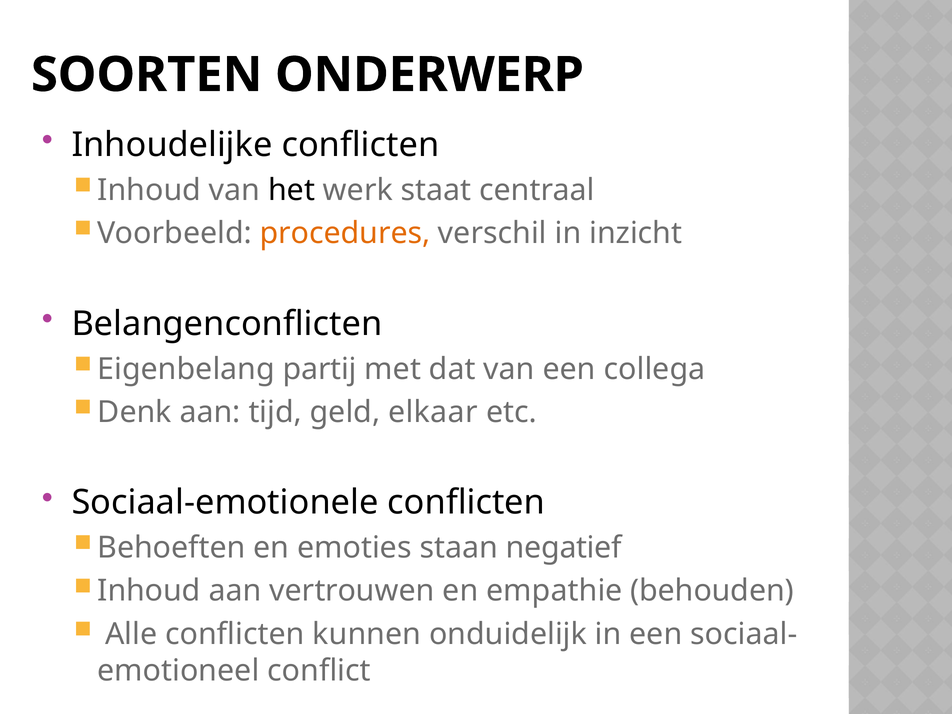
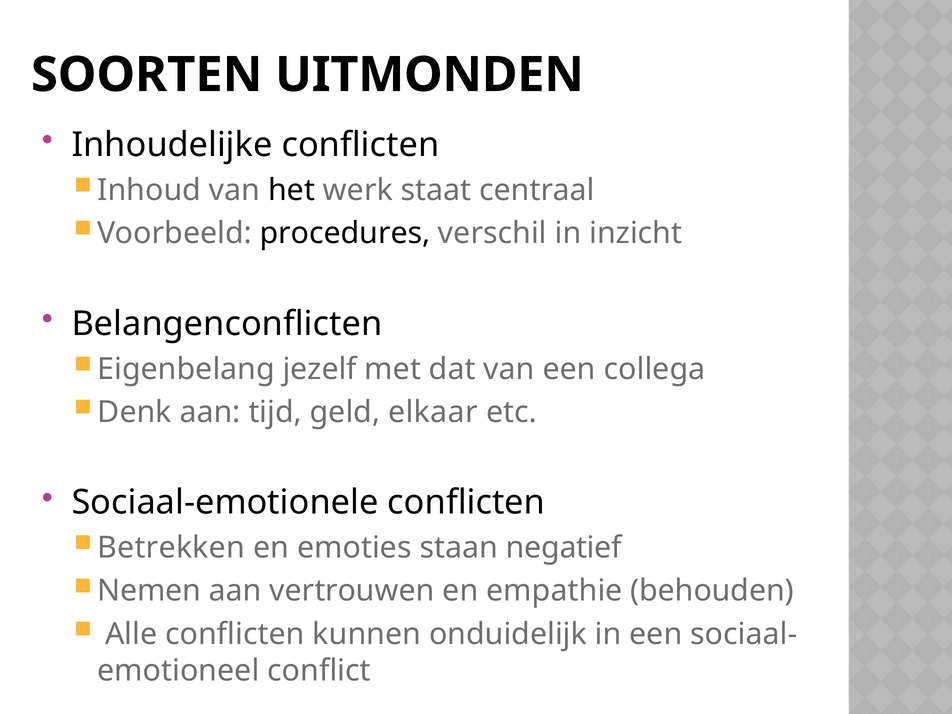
ONDERWERP: ONDERWERP -> UITMONDEN
procedures colour: orange -> black
partij: partij -> jezelf
Behoeften: Behoeften -> Betrekken
Inhoud at (149, 591): Inhoud -> Nemen
